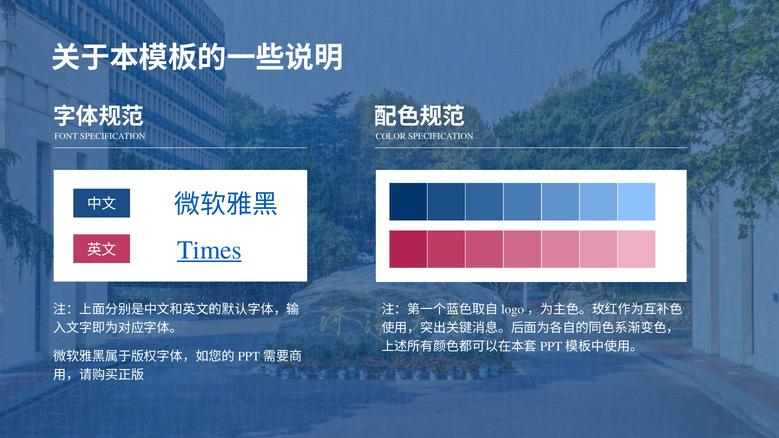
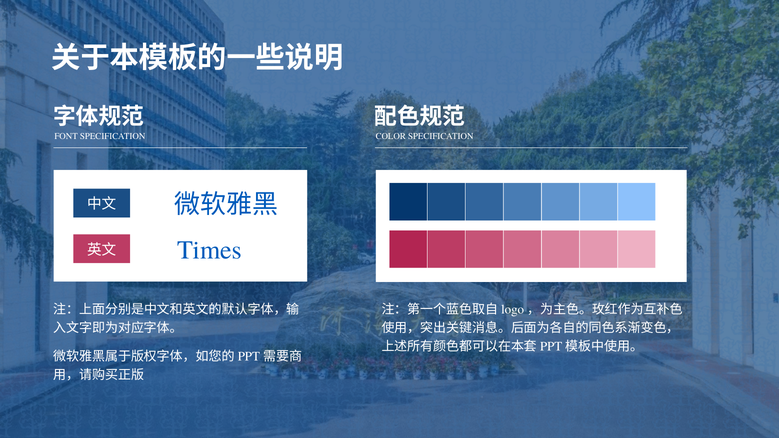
Times underline: present -> none
